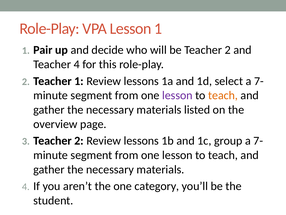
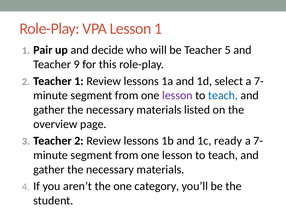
be Teacher 2: 2 -> 5
Teacher 4: 4 -> 9
teach at (223, 95) colour: orange -> blue
group: group -> ready
